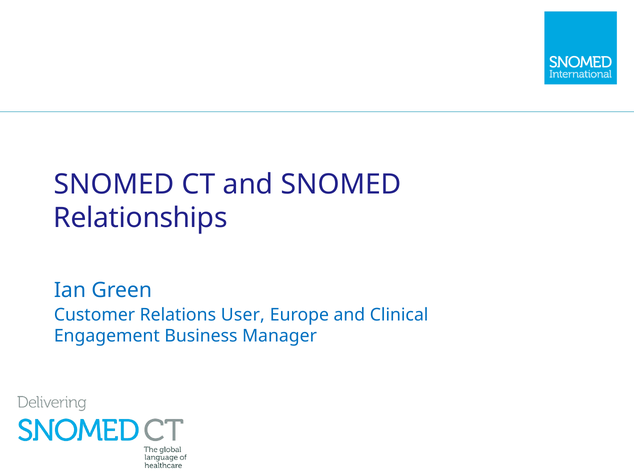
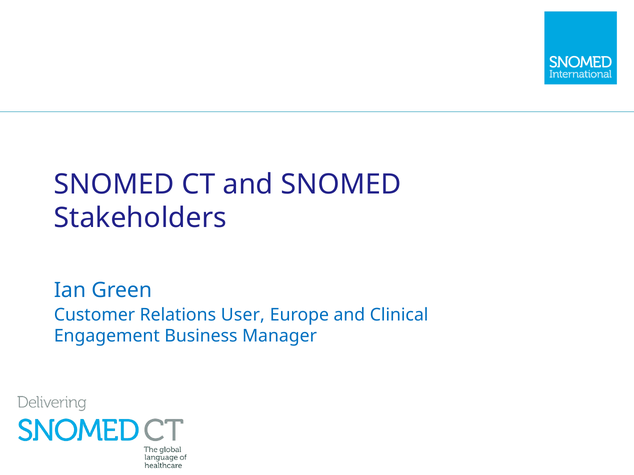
Relationships: Relationships -> Stakeholders
